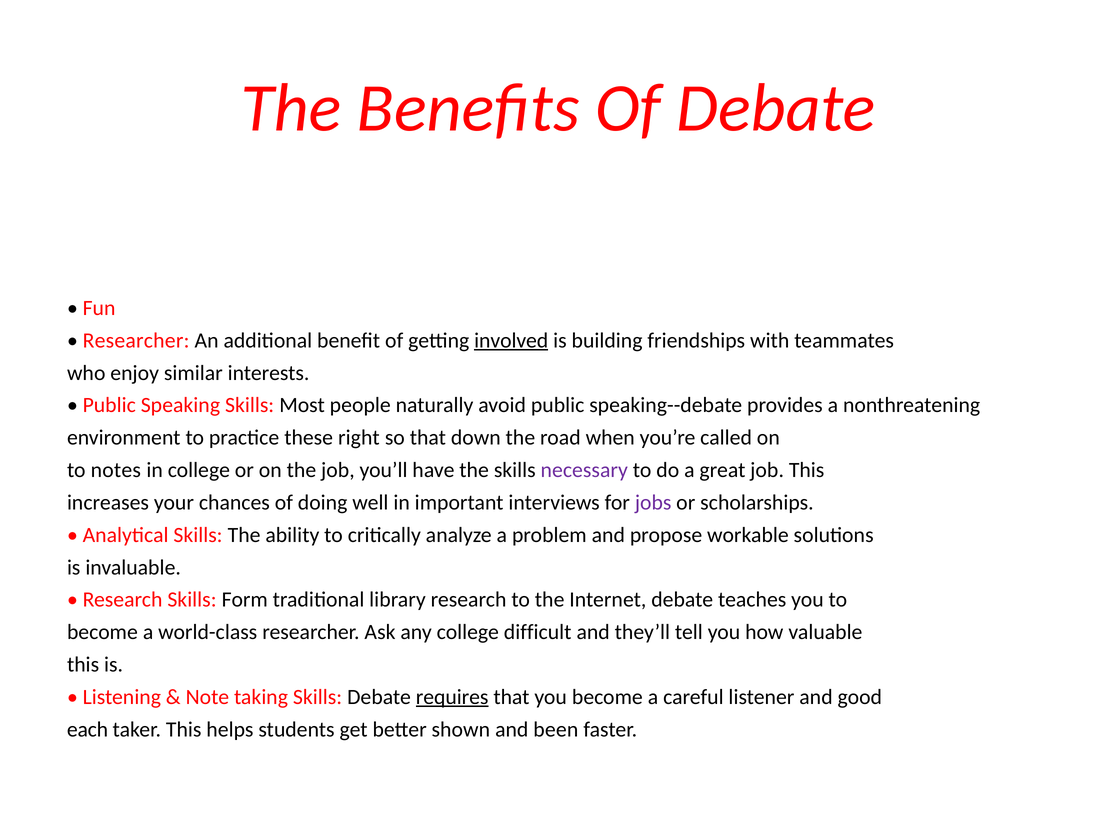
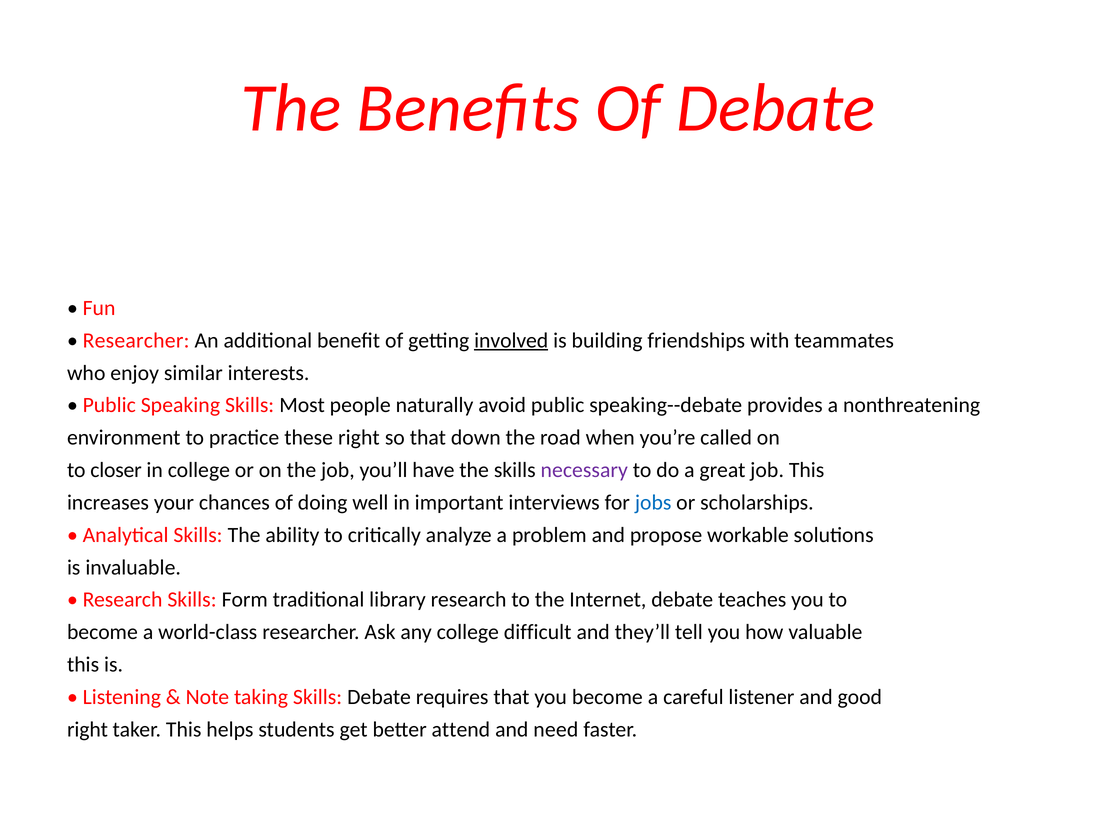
notes: notes -> closer
jobs colour: purple -> blue
requires underline: present -> none
each at (88, 729): each -> right
shown: shown -> attend
been: been -> need
